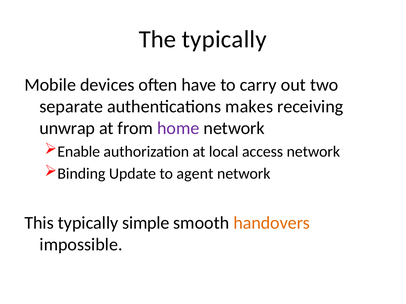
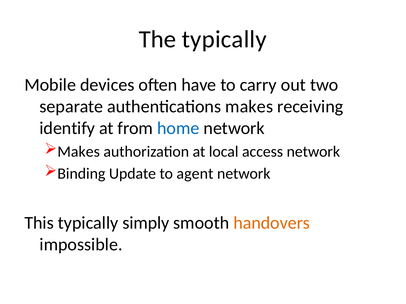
unwrap: unwrap -> identify
home colour: purple -> blue
Enable at (79, 152): Enable -> Makes
simple: simple -> simply
